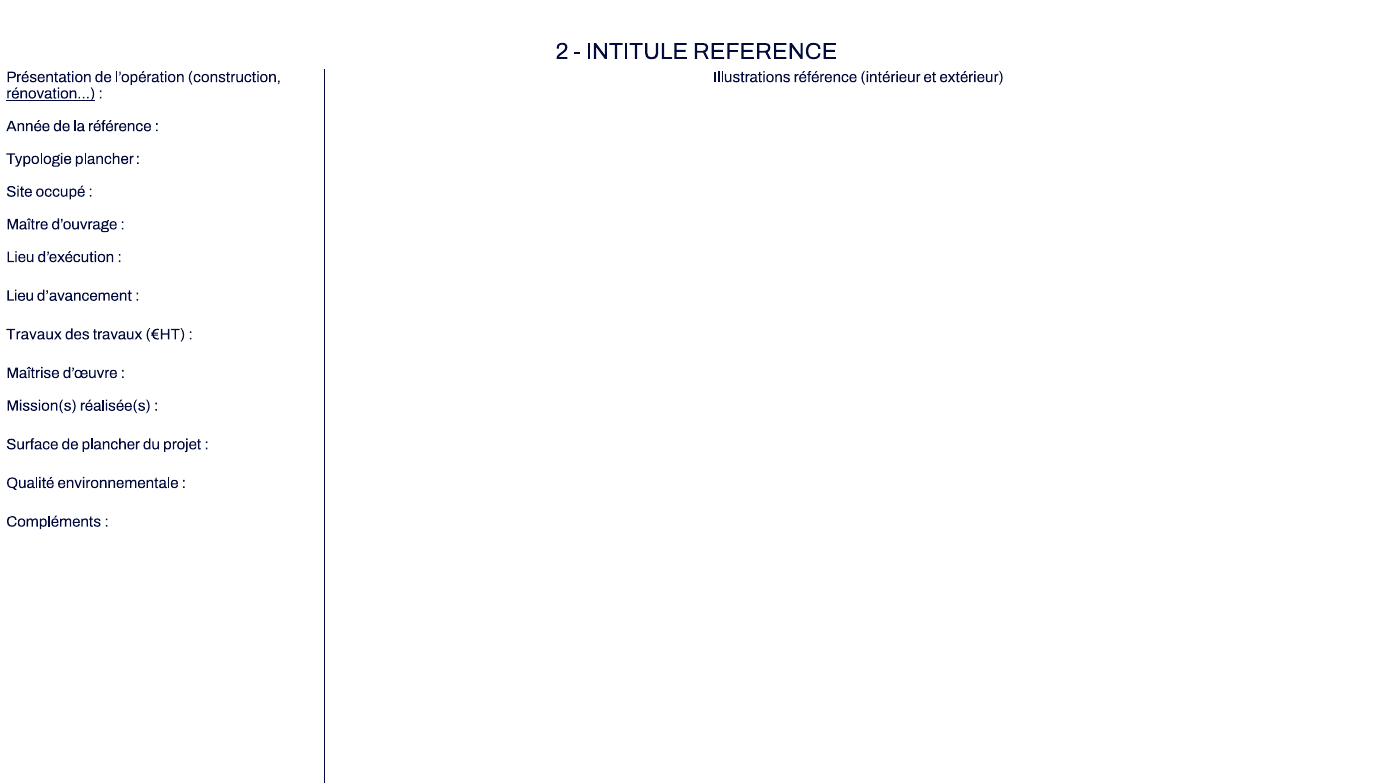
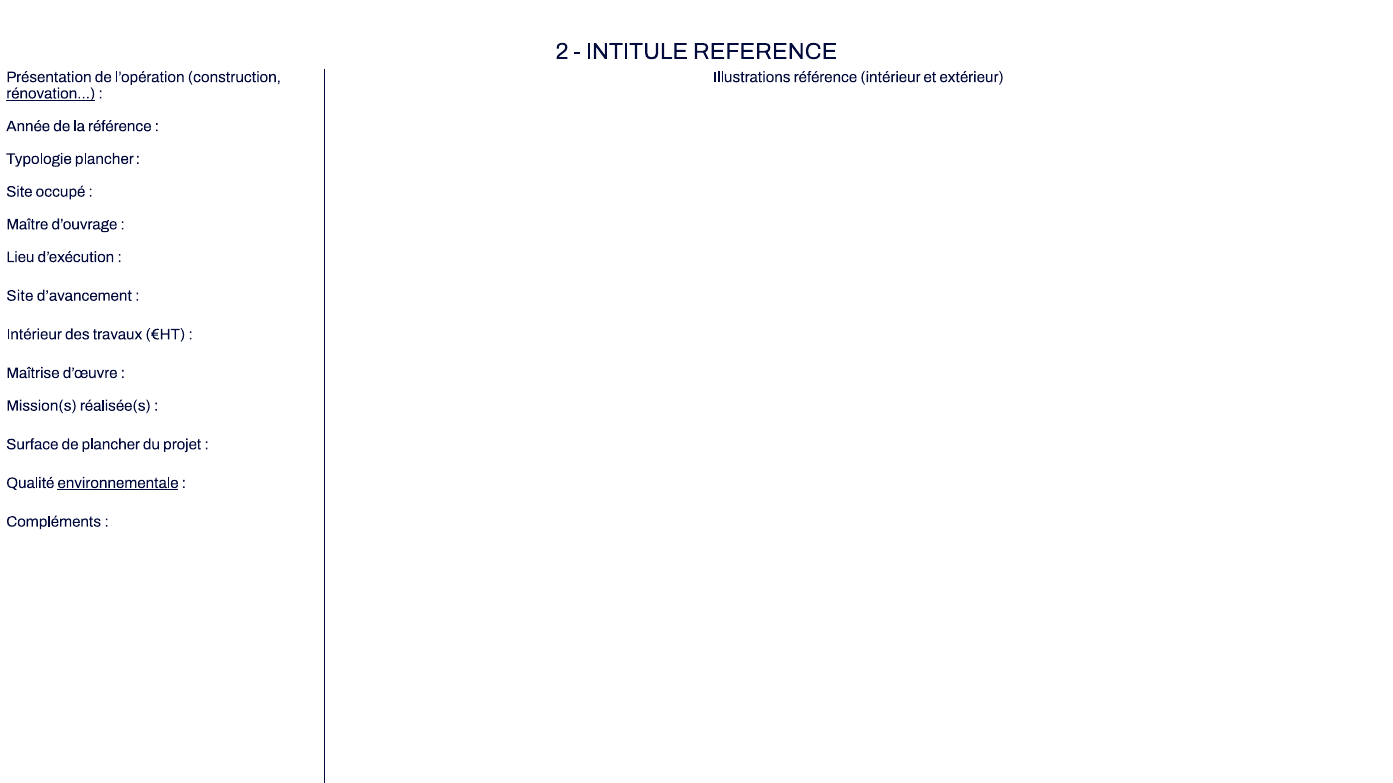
Lieu at (20, 296): Lieu -> Site
Travaux at (34, 335): Travaux -> Intérieur
environnementale underline: none -> present
